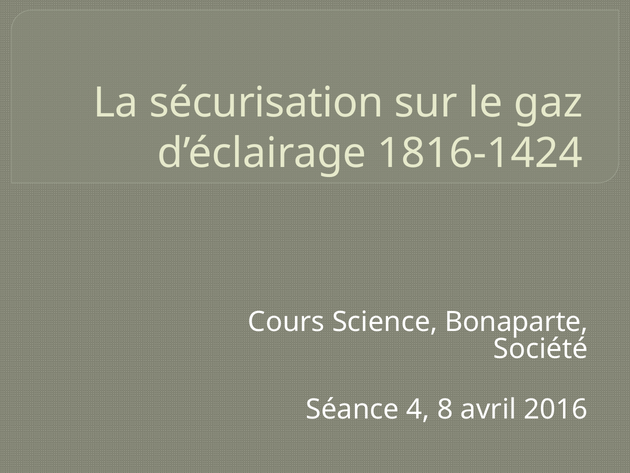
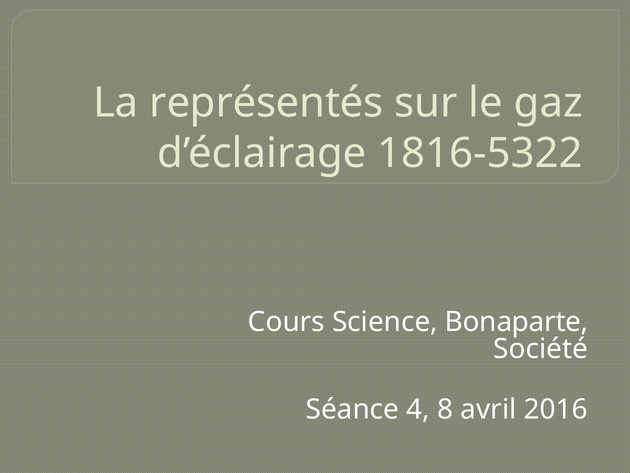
sécurisation: sécurisation -> représentés
1816-1424: 1816-1424 -> 1816-5322
